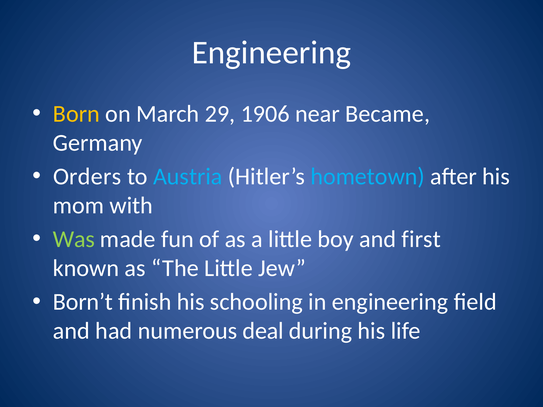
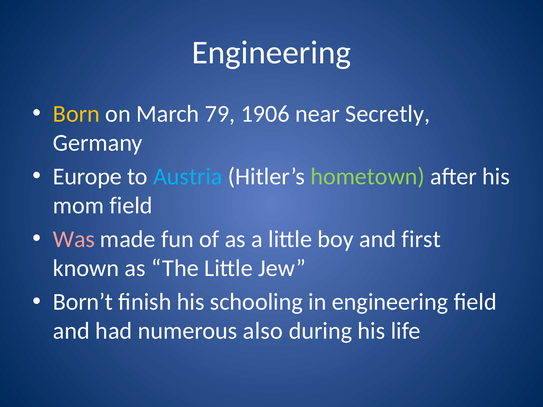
29: 29 -> 79
Became: Became -> Secretly
Orders: Orders -> Europe
hometown colour: light blue -> light green
mom with: with -> field
Was colour: light green -> pink
deal: deal -> also
